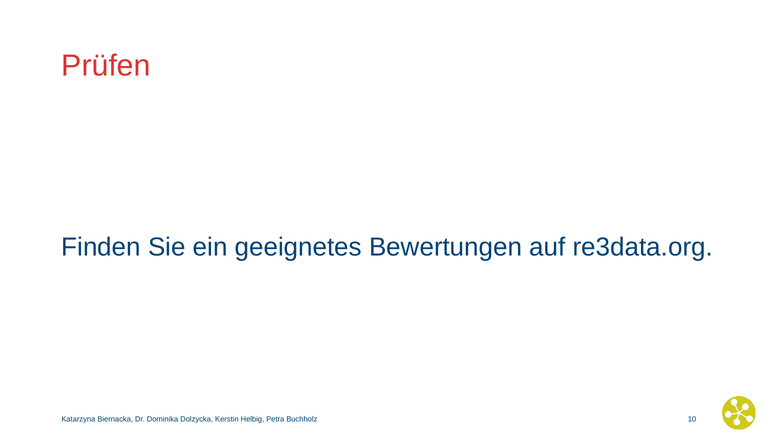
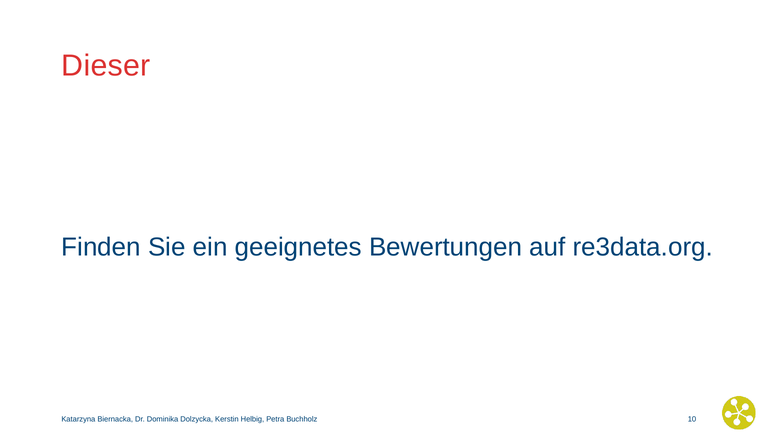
Prüfen: Prüfen -> Dieser
